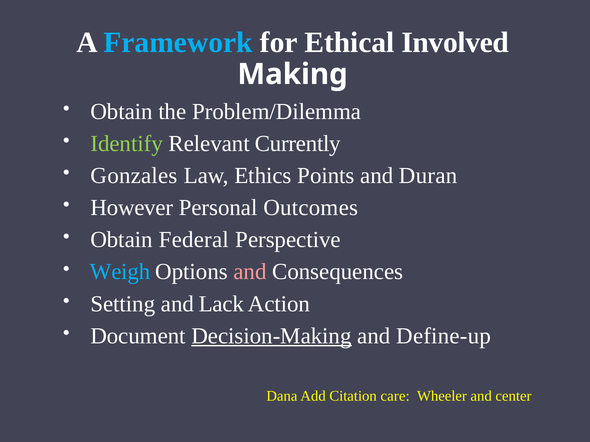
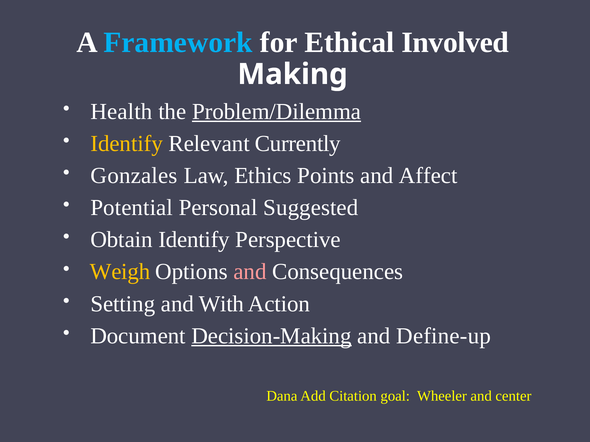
Obtain at (122, 112): Obtain -> Health
Problem/Dilemma underline: none -> present
Identify at (127, 144) colour: light green -> yellow
Duran: Duran -> Affect
However: However -> Potential
Outcomes: Outcomes -> Suggested
Obtain Federal: Federal -> Identify
Weigh colour: light blue -> yellow
Lack: Lack -> With
care: care -> goal
